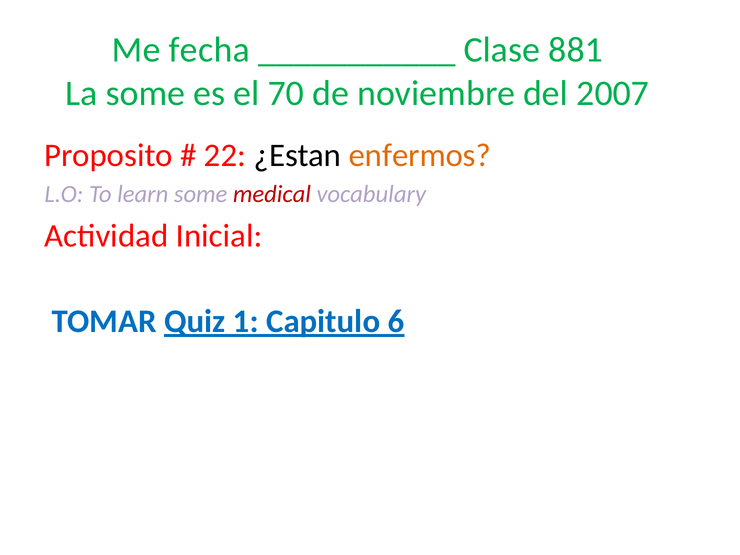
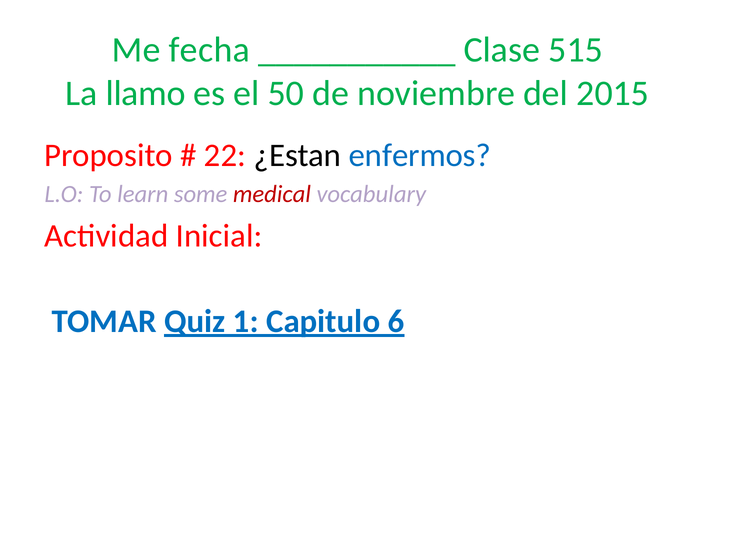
881: 881 -> 515
La some: some -> llamo
70: 70 -> 50
2007: 2007 -> 2015
enfermos colour: orange -> blue
